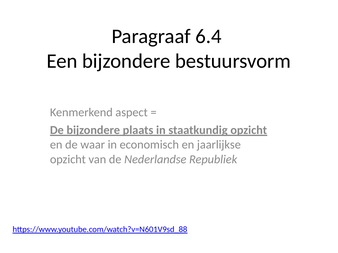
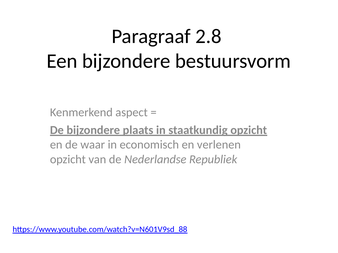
6.4: 6.4 -> 2.8
jaarlijkse: jaarlijkse -> verlenen
